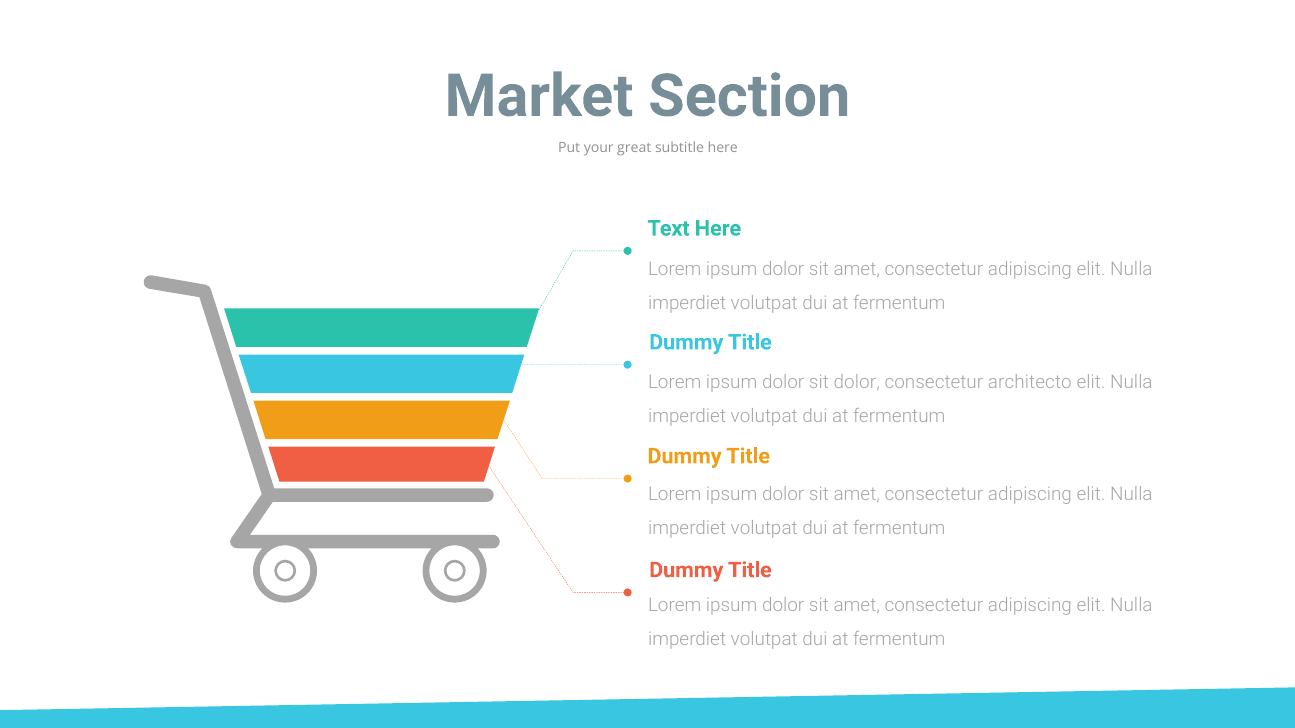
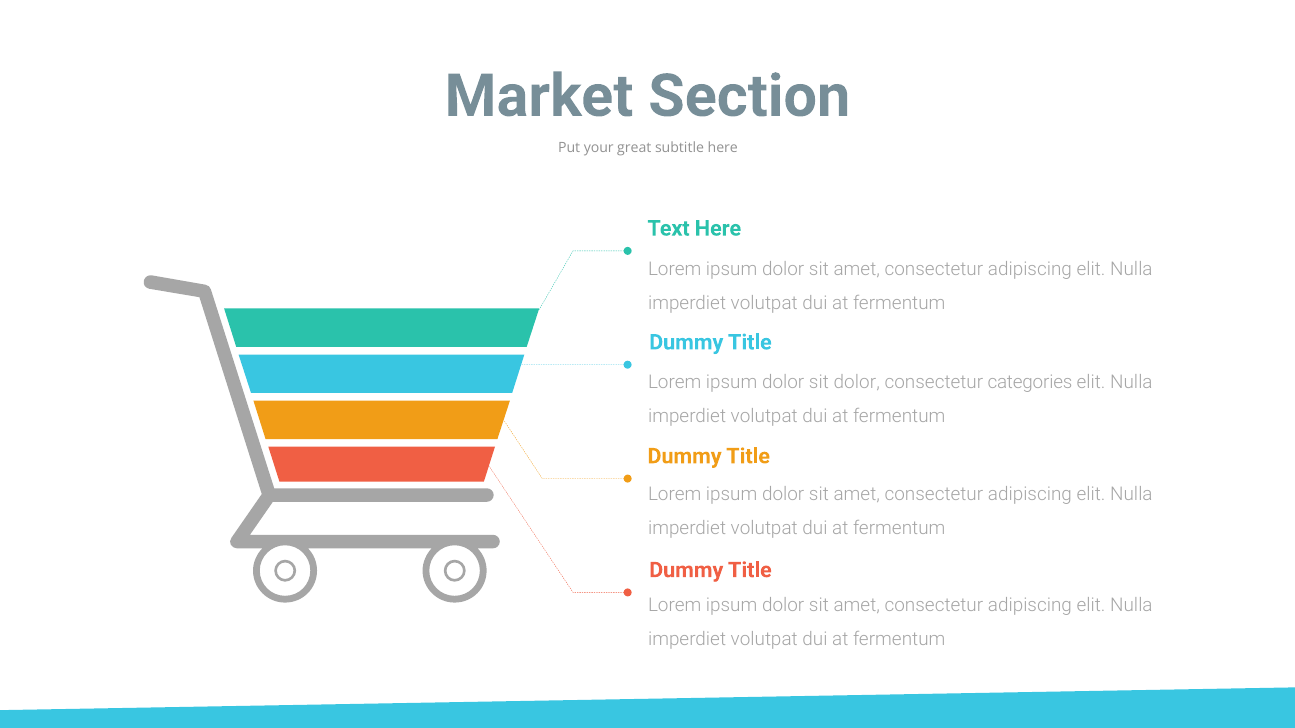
architecto: architecto -> categories
